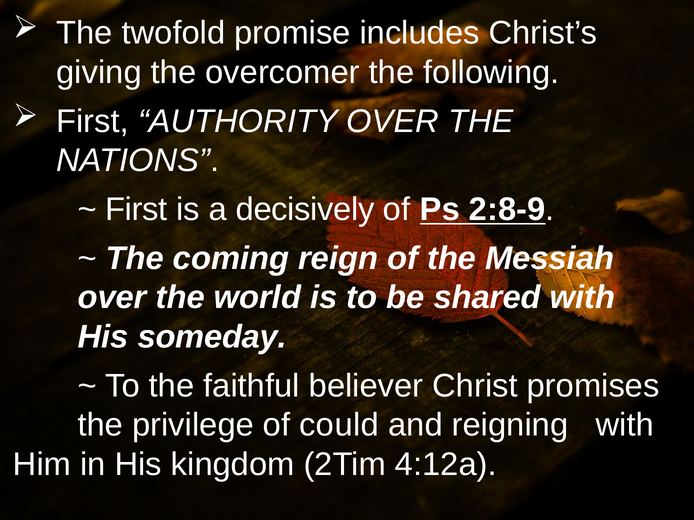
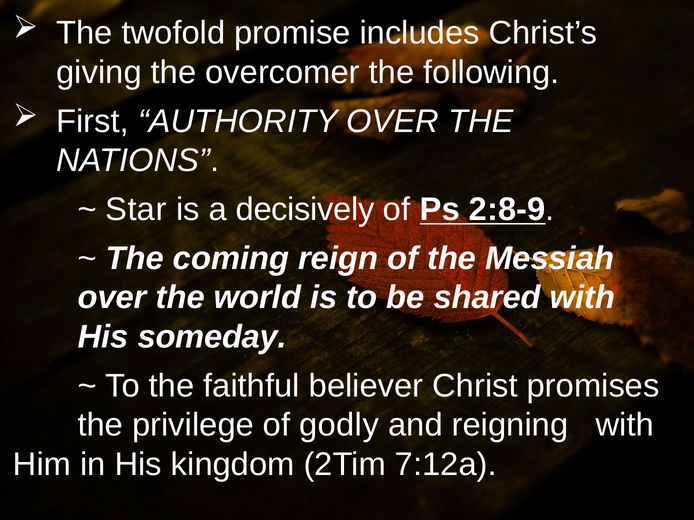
First at (136, 210): First -> Star
could: could -> godly
4:12a: 4:12a -> 7:12a
